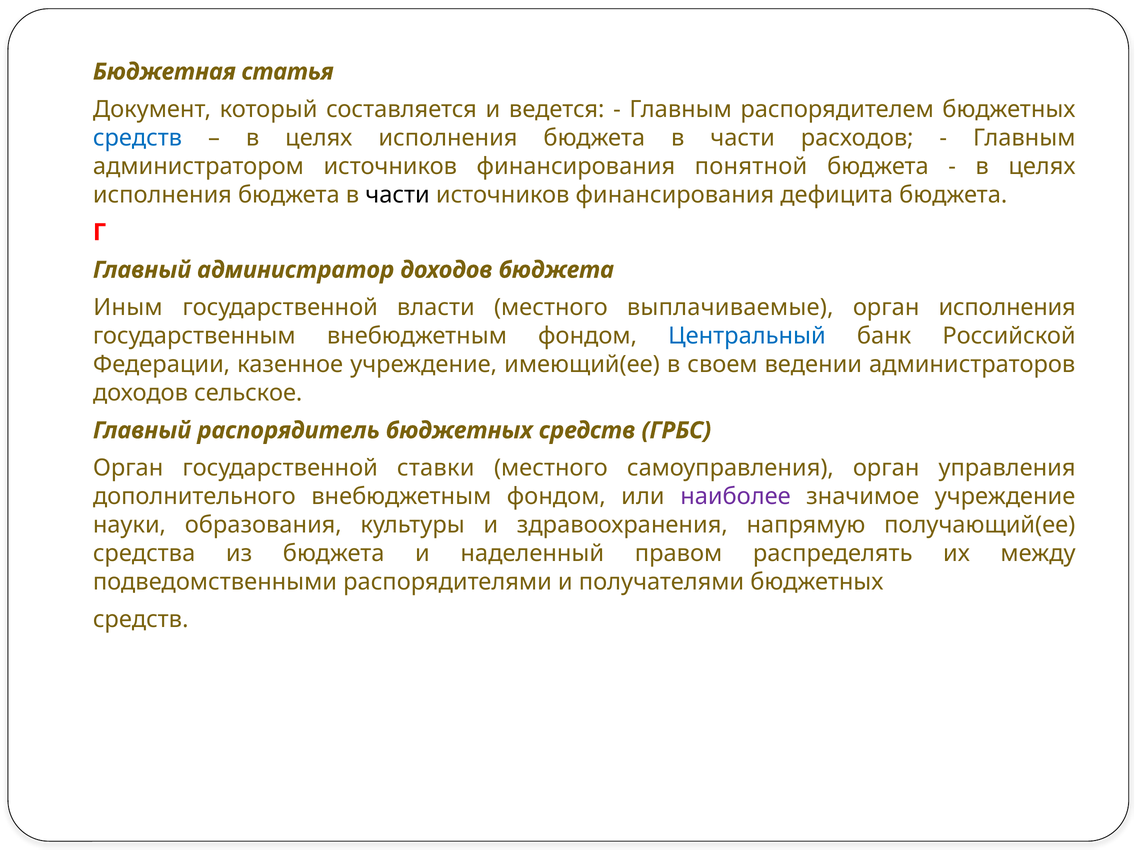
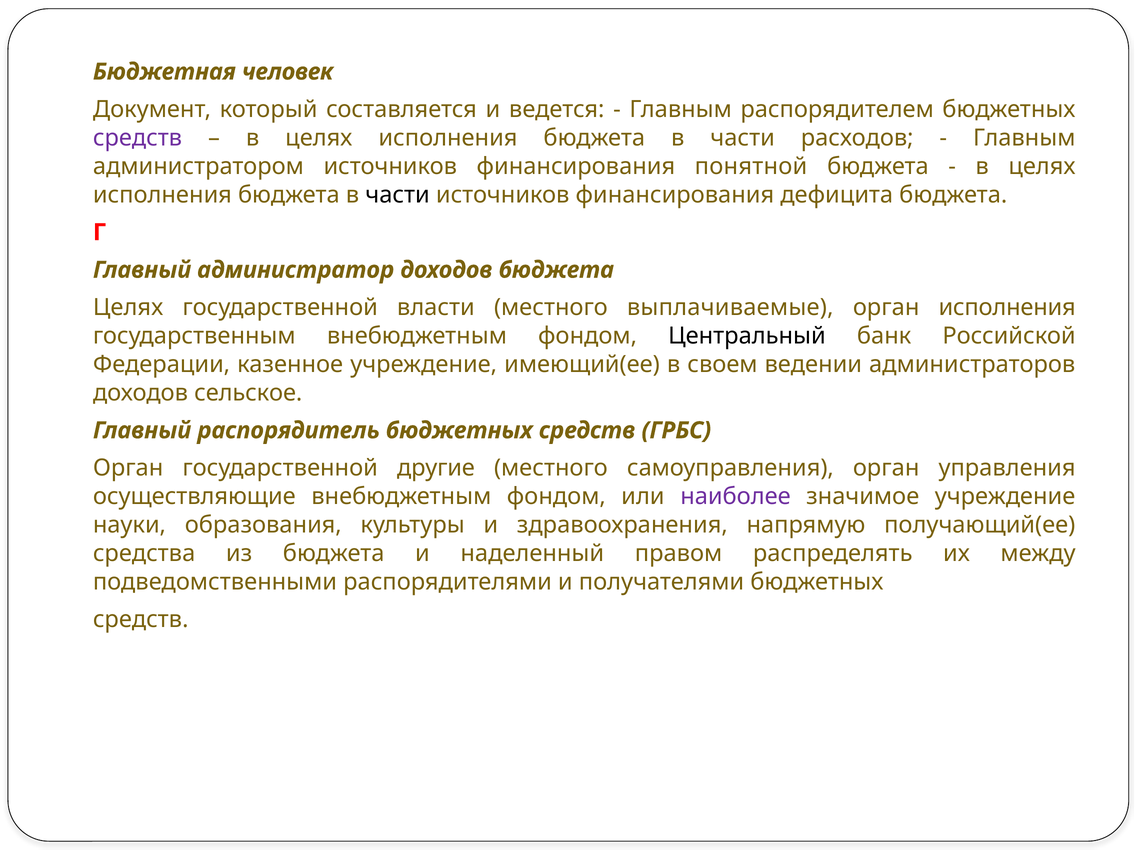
статья: статья -> человек
средств at (138, 138) colour: blue -> purple
Иным at (128, 307): Иным -> Целях
Центральный colour: blue -> black
ставки: ставки -> другие
дополнительного: дополнительного -> осуществляющие
